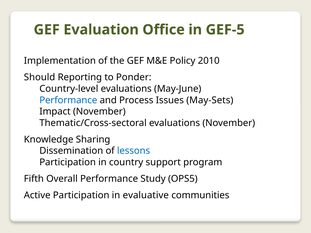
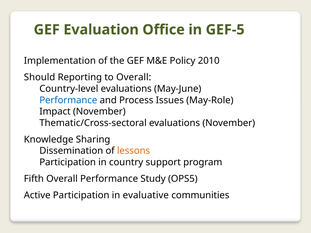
to Ponder: Ponder -> Overall
May-Sets: May-Sets -> May-Role
lessons colour: blue -> orange
